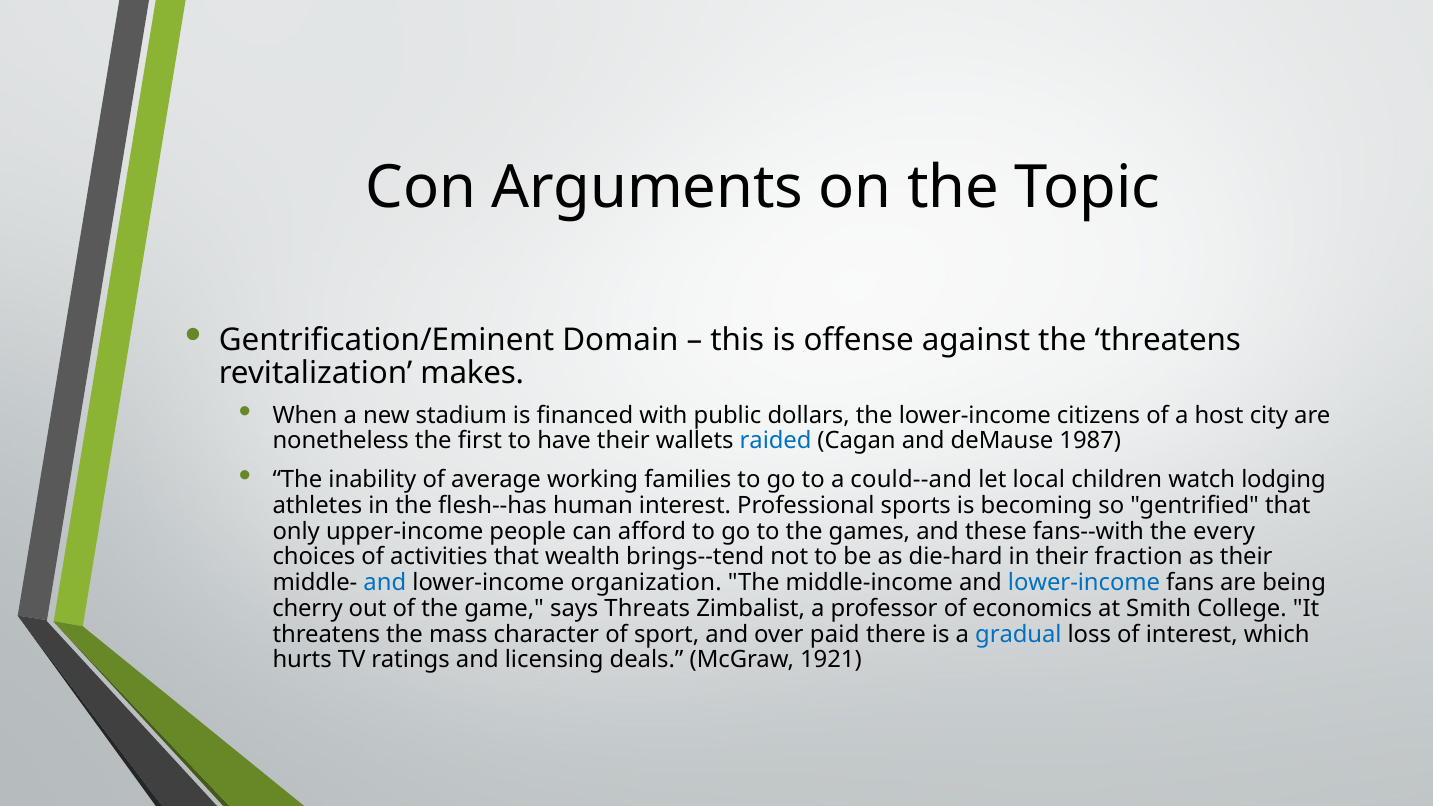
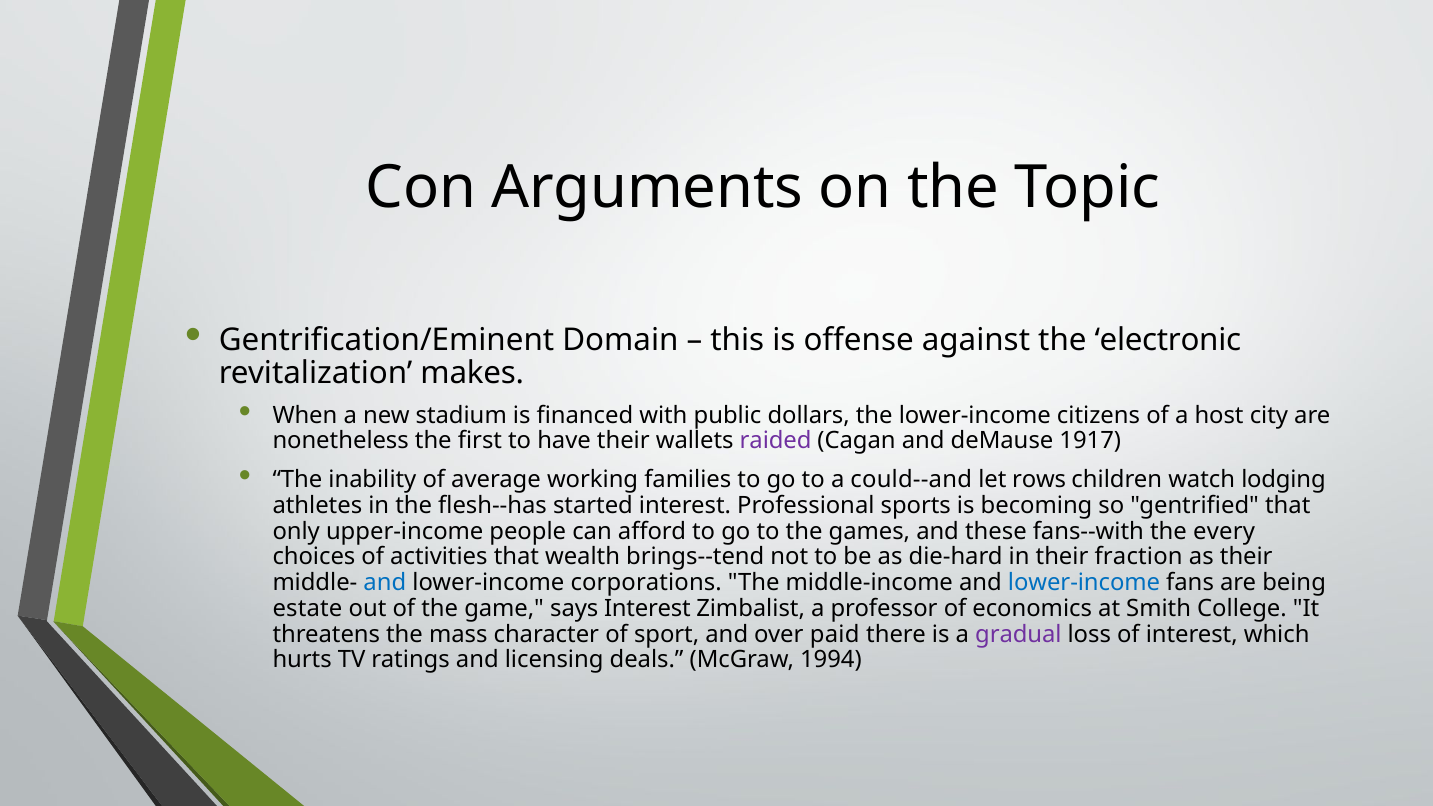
the threatens: threatens -> electronic
raided colour: blue -> purple
1987: 1987 -> 1917
local: local -> rows
human: human -> started
organization: organization -> corporations
cherry: cherry -> estate
says Threats: Threats -> Interest
gradual colour: blue -> purple
1921: 1921 -> 1994
